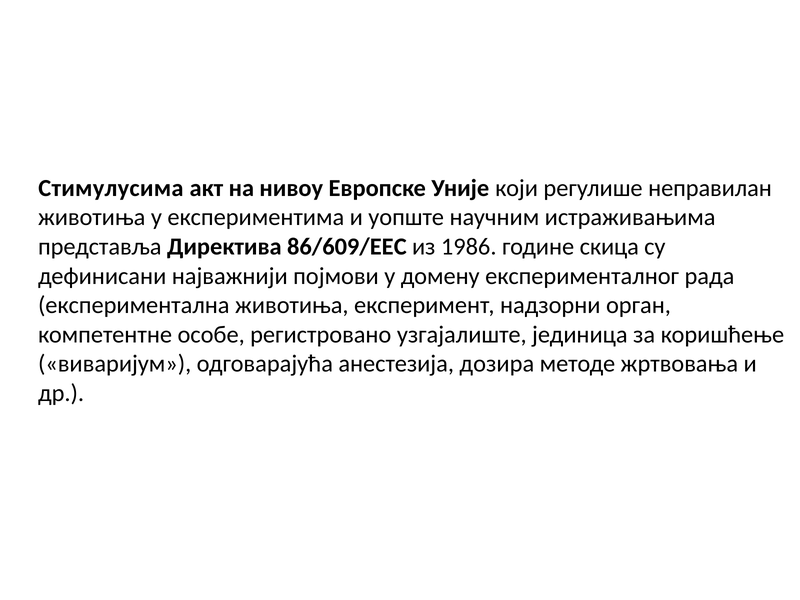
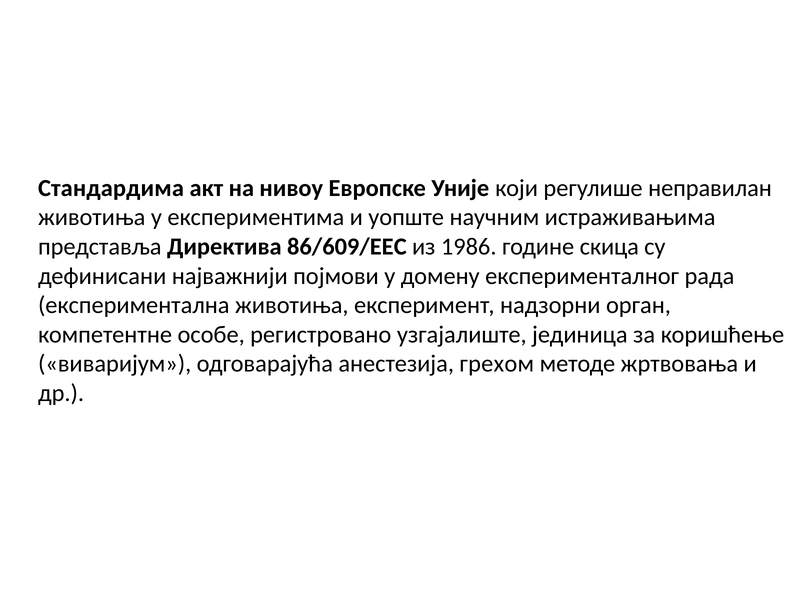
Стимулусима: Стимулусима -> Стандардима
дозира: дозира -> грехом
